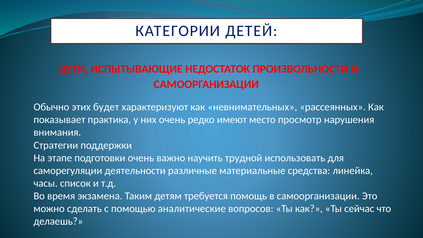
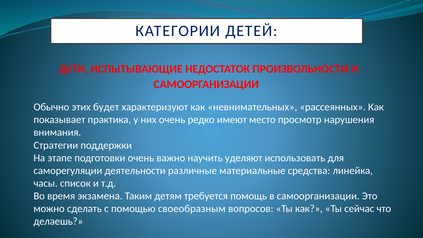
трудной: трудной -> уделяют
аналитические: аналитические -> своеобразным
